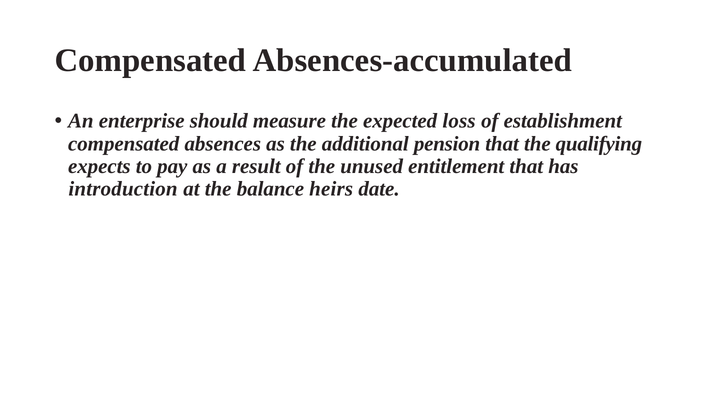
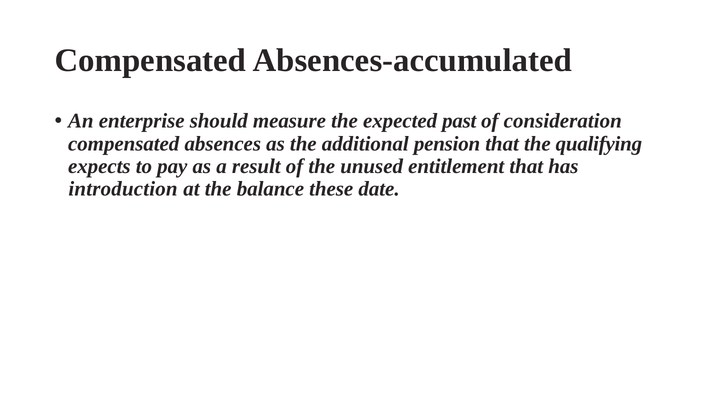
loss: loss -> past
establishment: establishment -> consideration
heirs: heirs -> these
